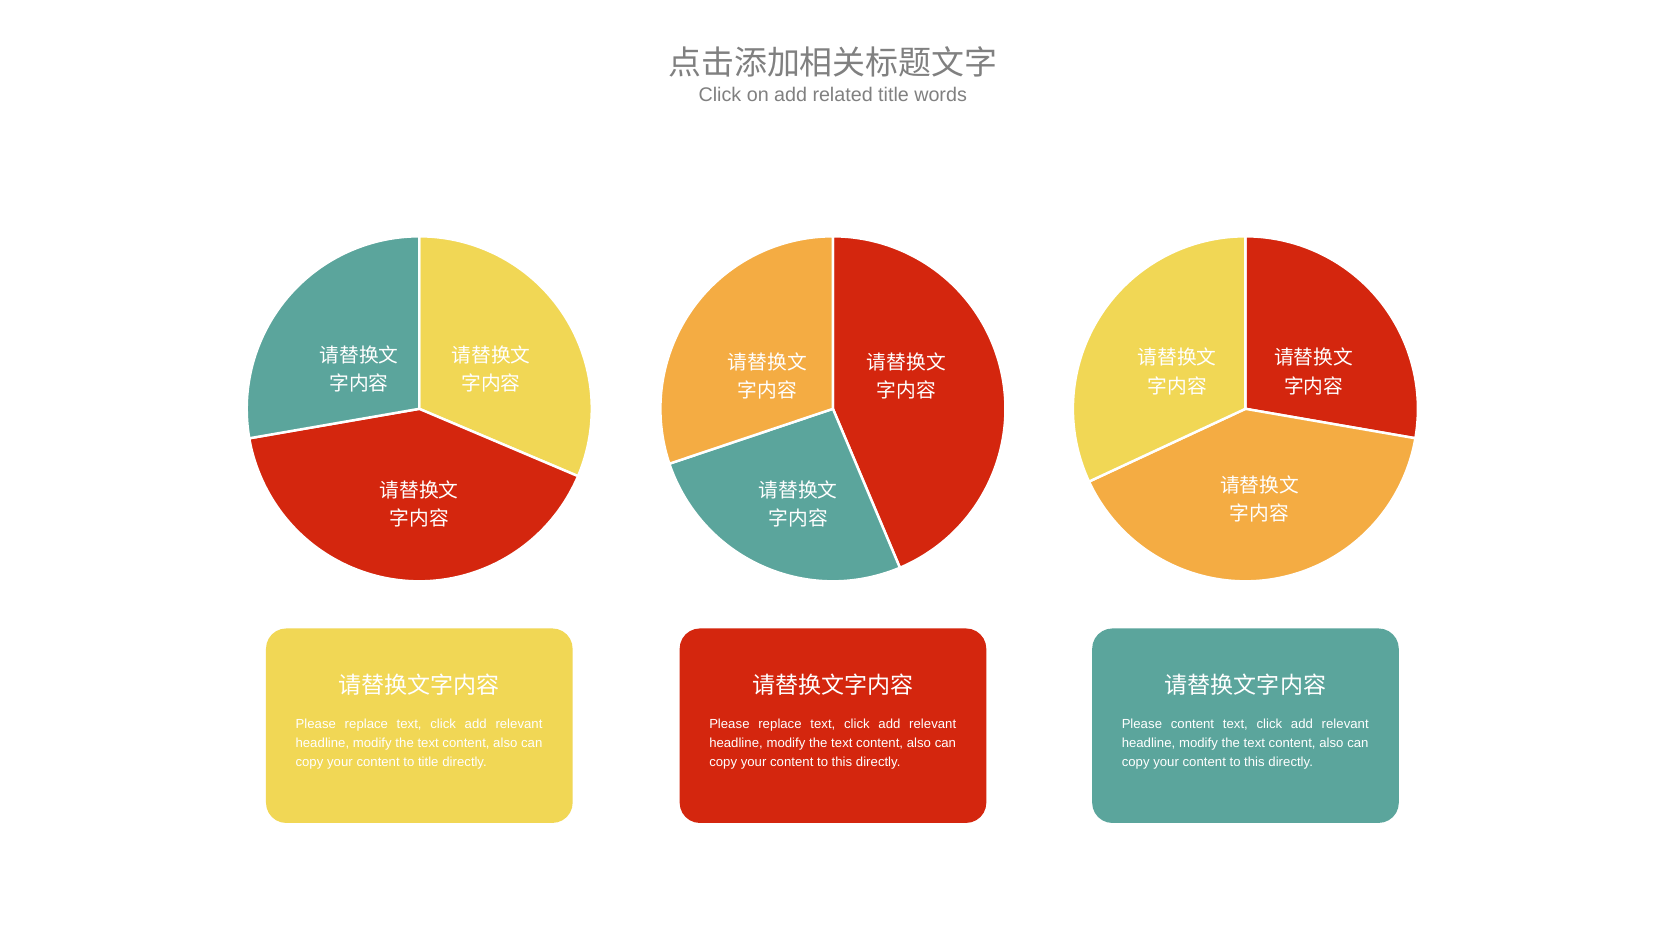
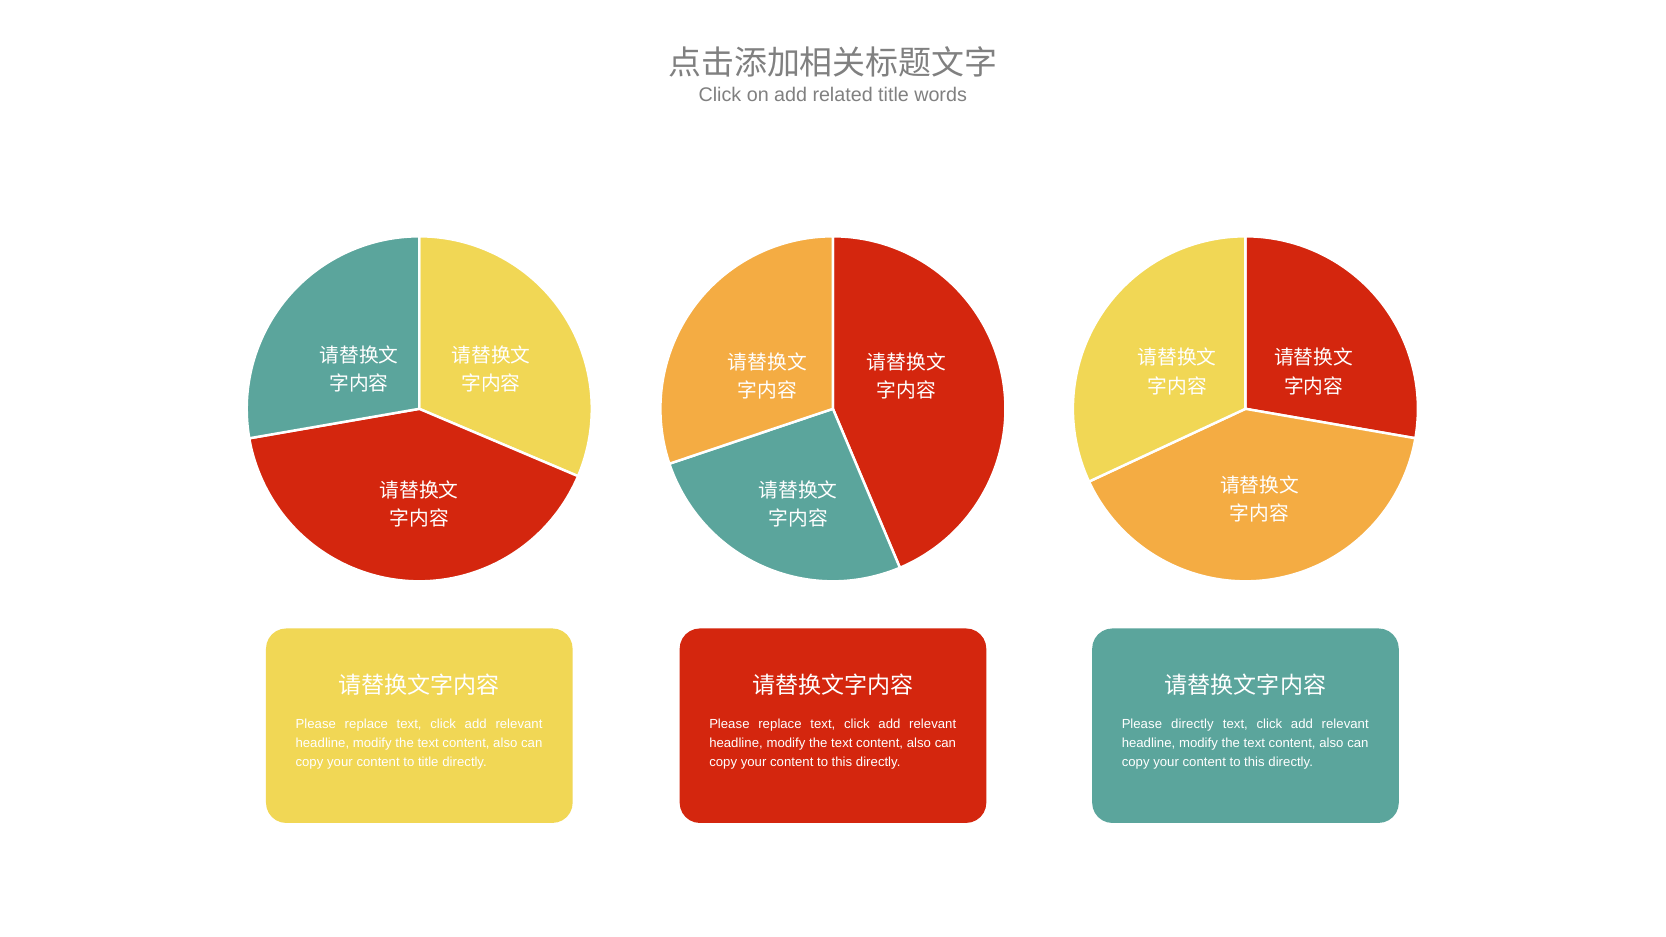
Please content: content -> directly
